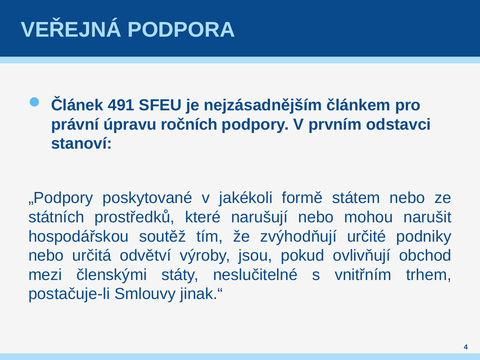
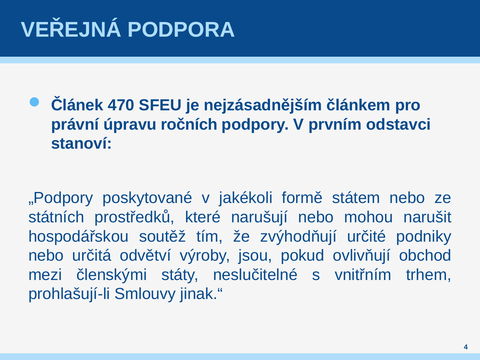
491: 491 -> 470
postačuje-li: postačuje-li -> prohlašují-li
